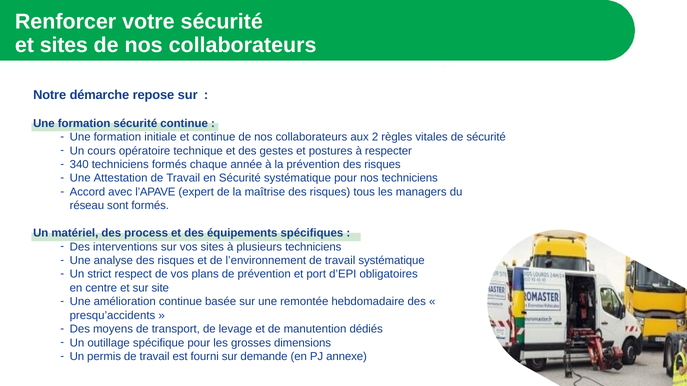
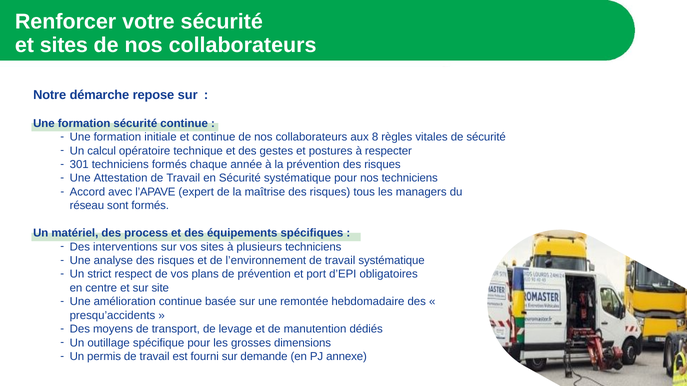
2: 2 -> 8
cours: cours -> calcul
340: 340 -> 301
